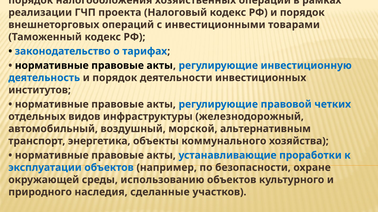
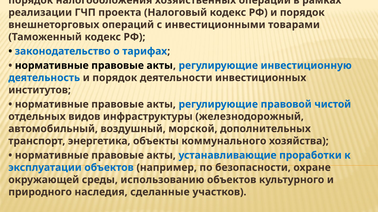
четких: четких -> чистой
альтернативным: альтернативным -> дополнительных
